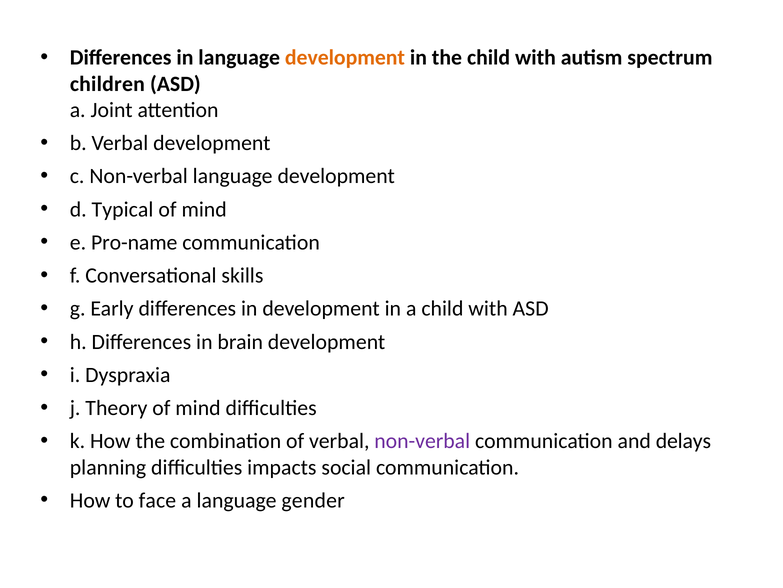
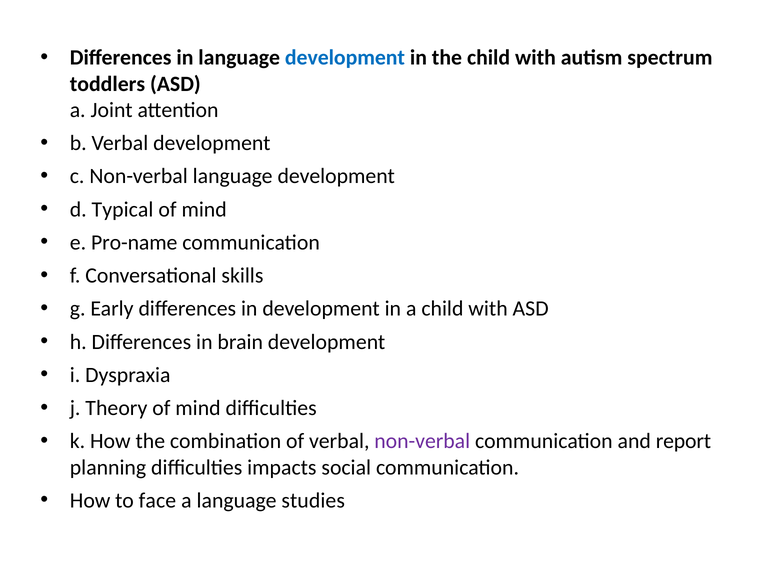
development at (345, 58) colour: orange -> blue
children: children -> toddlers
delays: delays -> report
gender: gender -> studies
